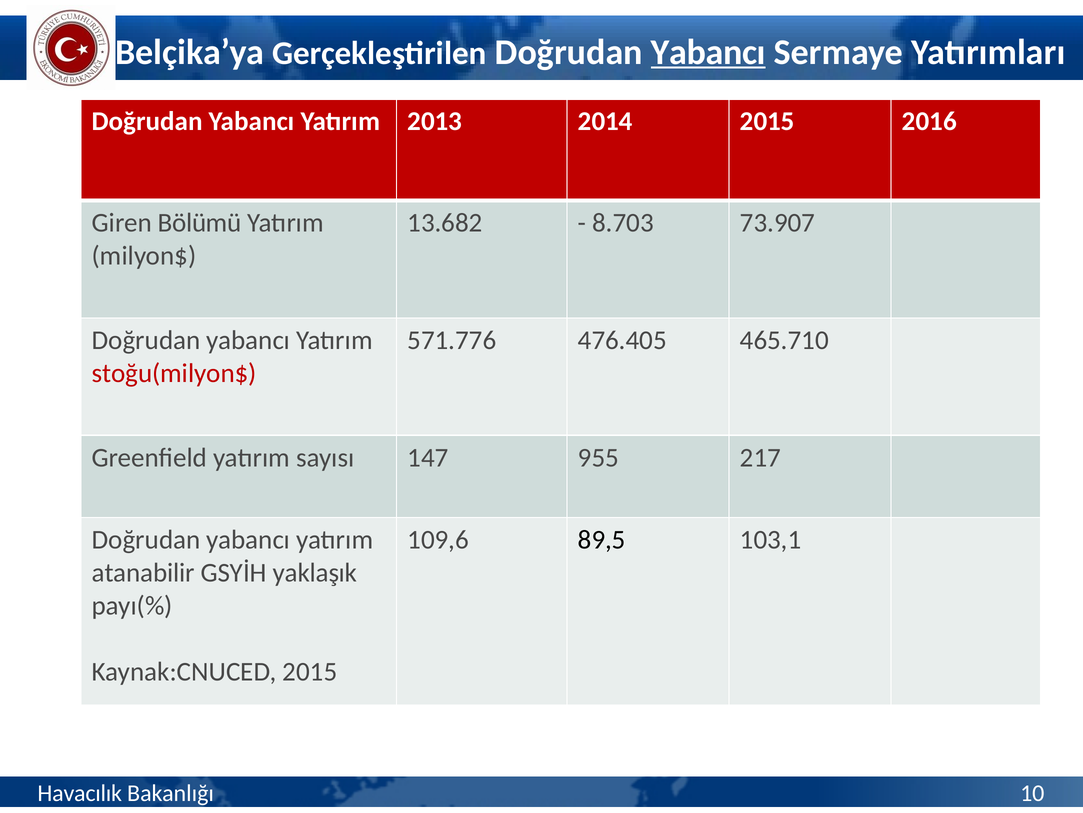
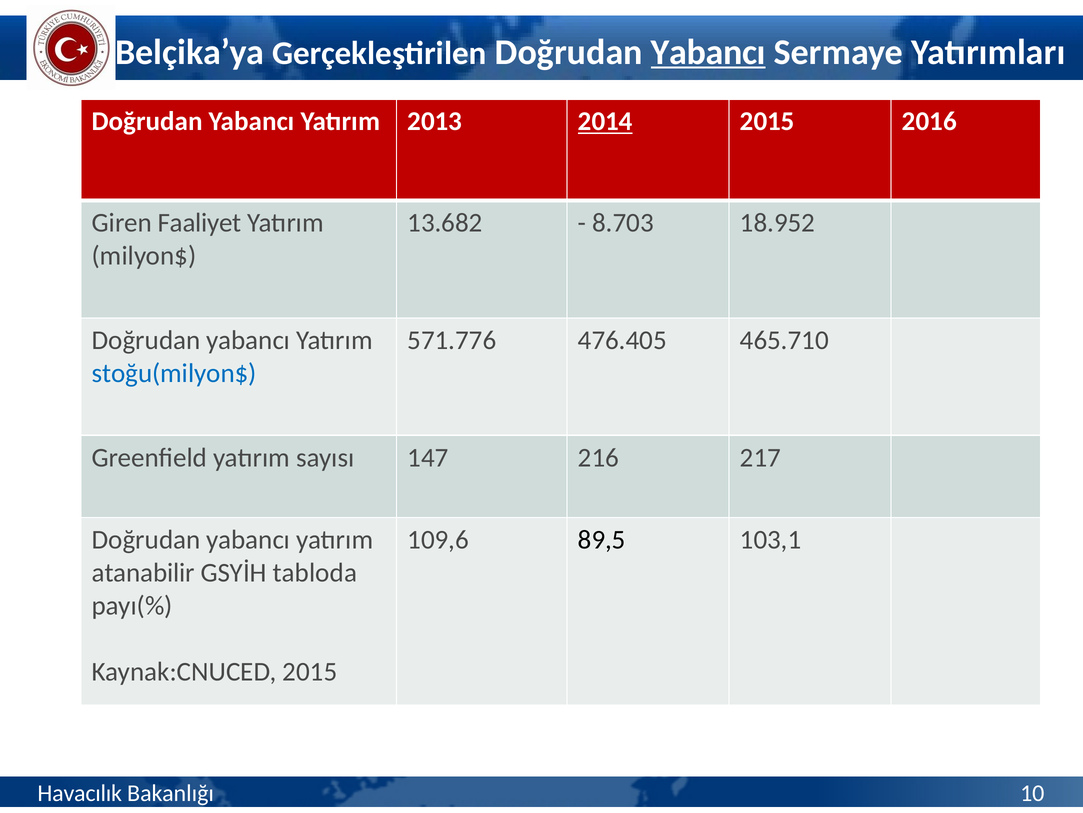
2014 underline: none -> present
Bölümü: Bölümü -> Faaliyet
73.907: 73.907 -> 18.952
stoğu(milyon$ colour: red -> blue
955: 955 -> 216
yaklaşık: yaklaşık -> tabloda
